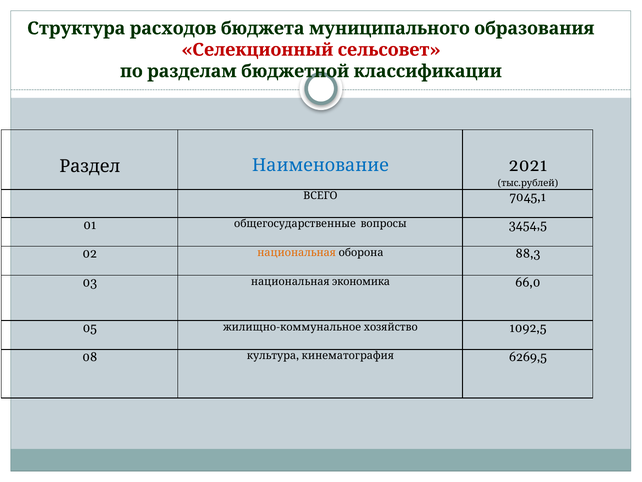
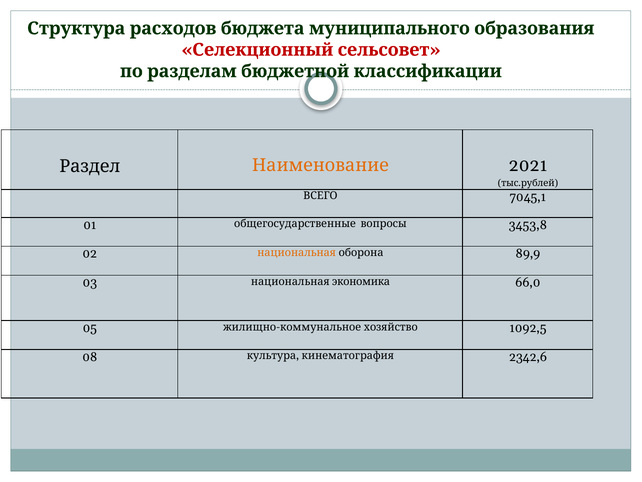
Наименование colour: blue -> orange
3454,5: 3454,5 -> 3453,8
88,3: 88,3 -> 89,9
6269,5: 6269,5 -> 2342,6
